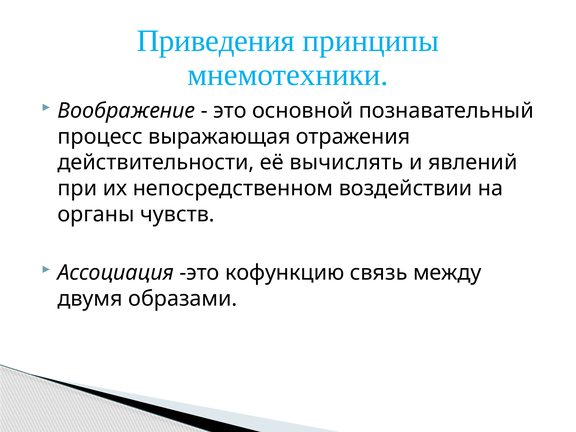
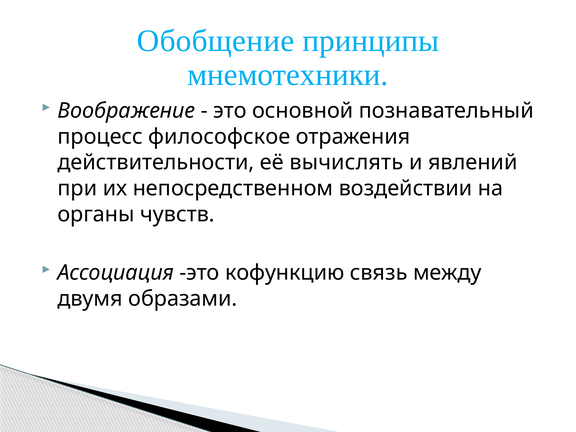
Приведения: Приведения -> Обобщение
выражающая: выражающая -> философское
